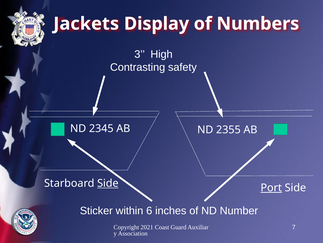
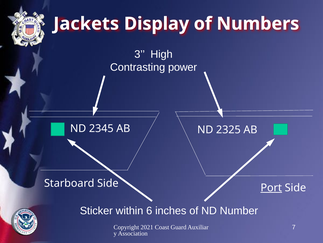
safety: safety -> power
2355: 2355 -> 2325
Side at (108, 183) underline: present -> none
